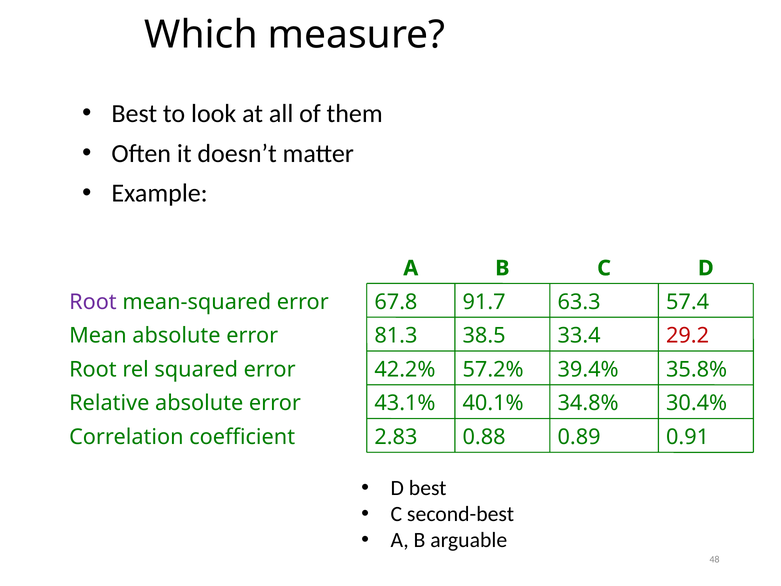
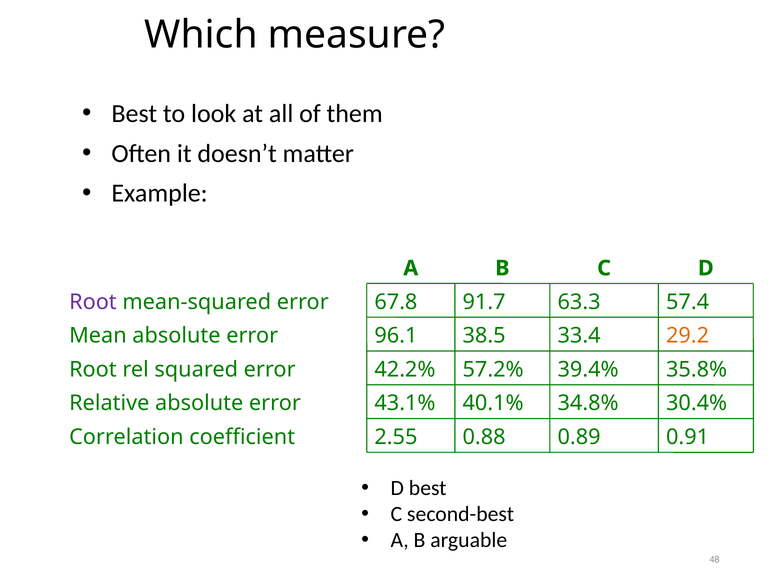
81.3: 81.3 -> 96.1
29.2 colour: red -> orange
2.83: 2.83 -> 2.55
